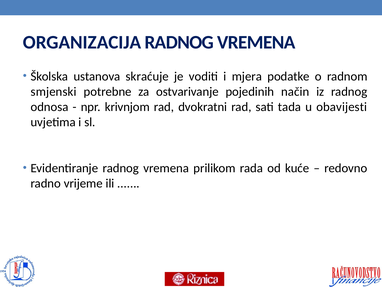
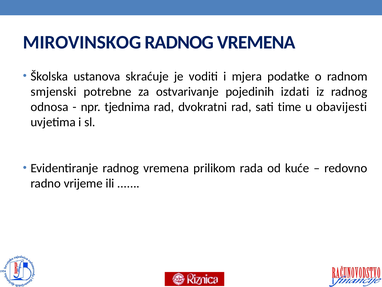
ORGANIZACIJA: ORGANIZACIJA -> MIROVINSKOG
način: način -> izdati
krivnjom: krivnjom -> tjednima
tada: tada -> time
